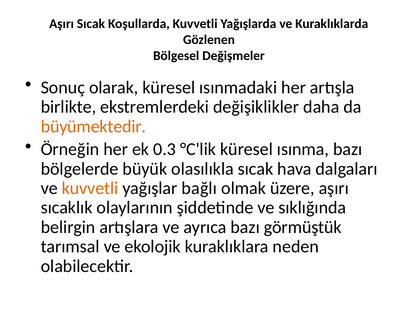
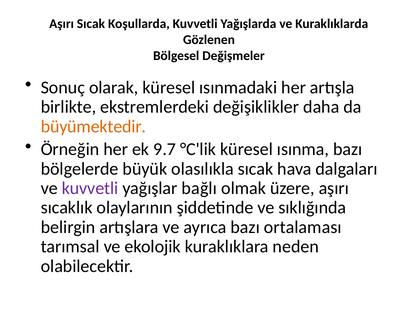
0.3: 0.3 -> 9.7
kuvvetli at (90, 188) colour: orange -> purple
görmüştük: görmüştük -> ortalaması
